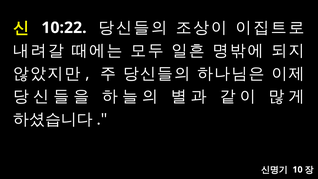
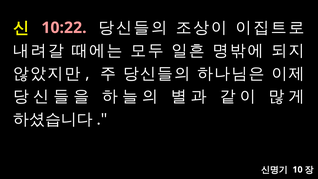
10:22 colour: white -> pink
